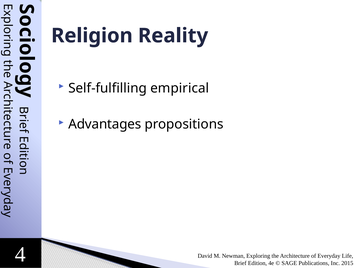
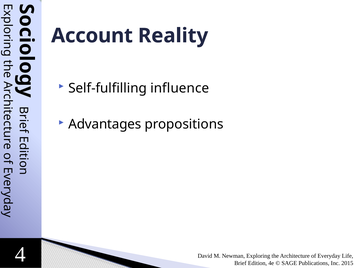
Religion: Religion -> Account
empirical: empirical -> influence
